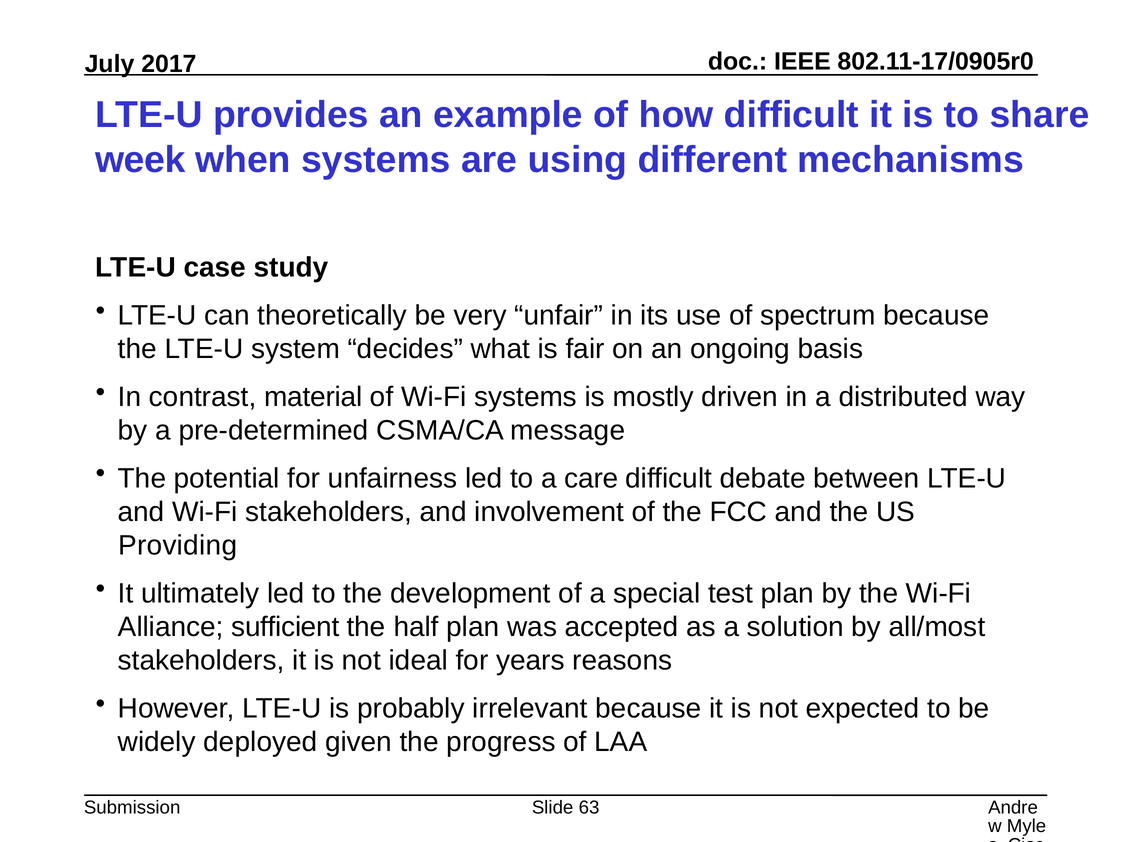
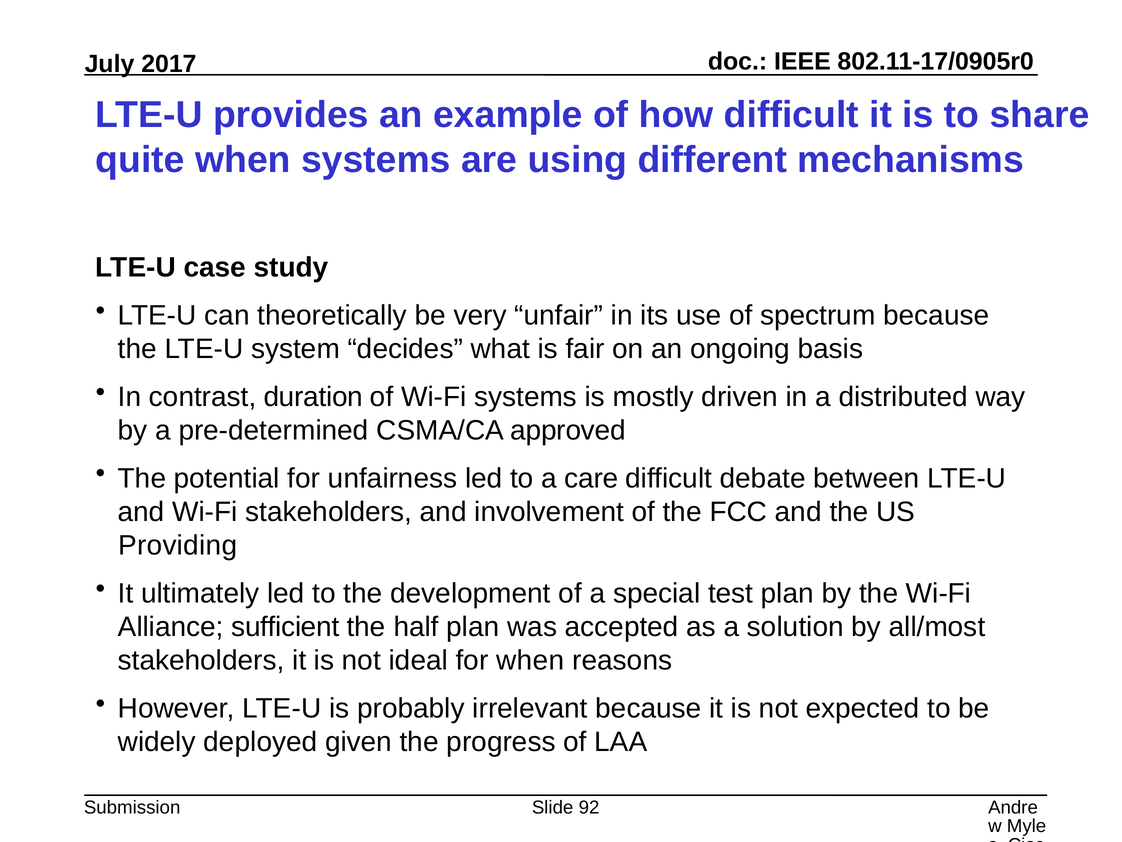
week: week -> quite
material: material -> duration
message: message -> approved
for years: years -> when
63: 63 -> 92
